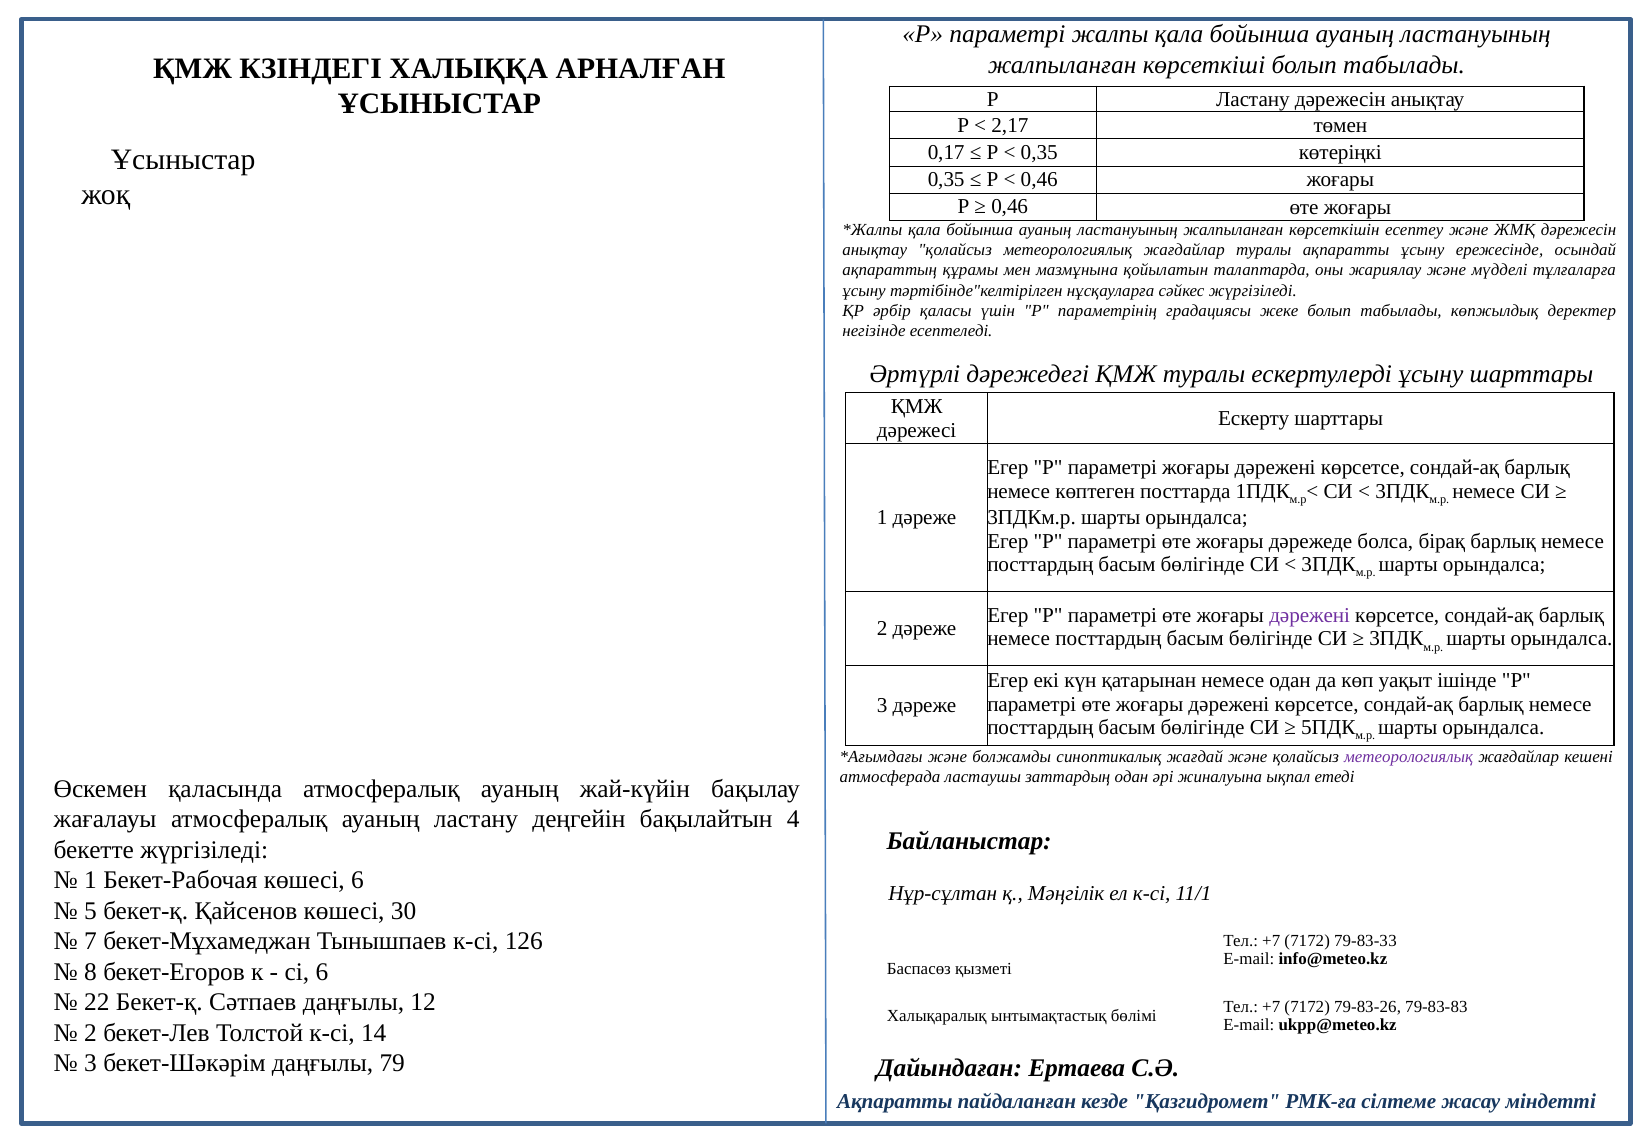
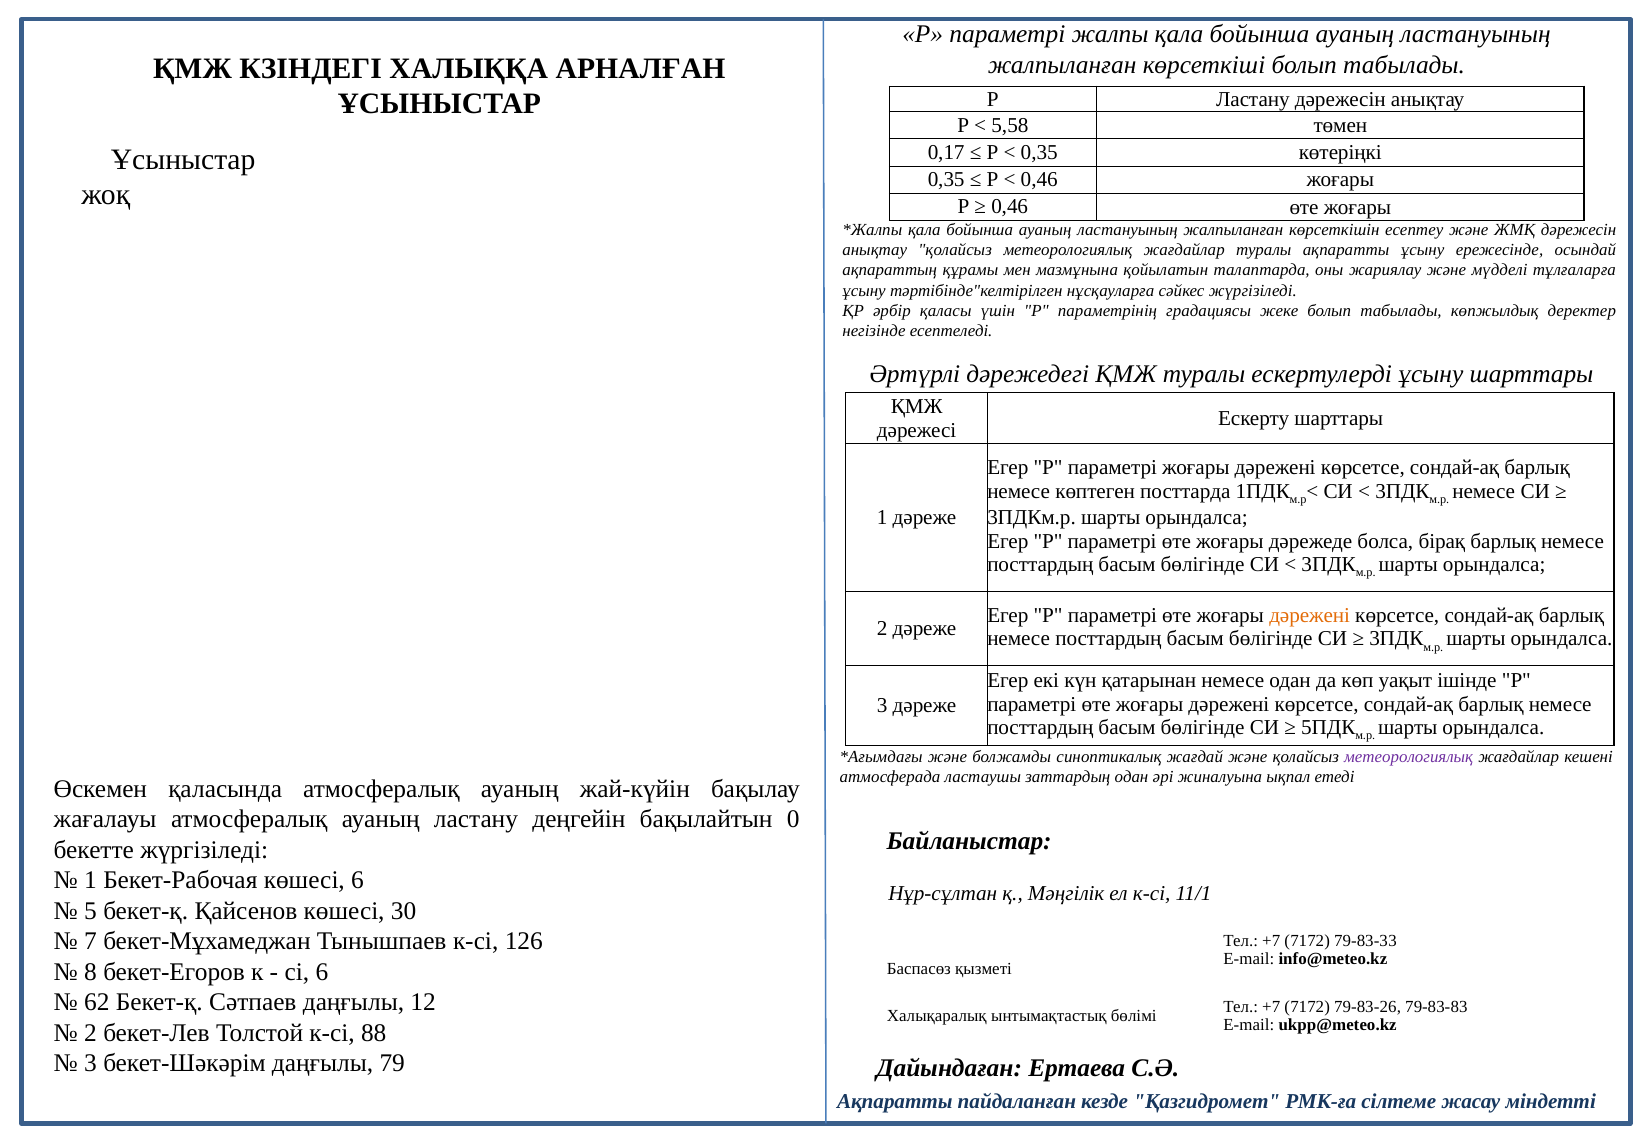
2,17: 2,17 -> 5,58
дәрежені at (1310, 616) colour: purple -> orange
4: 4 -> 0
22: 22 -> 62
14: 14 -> 88
